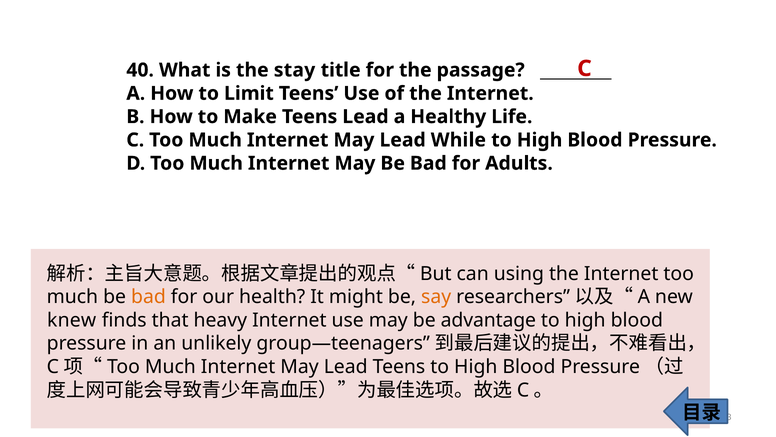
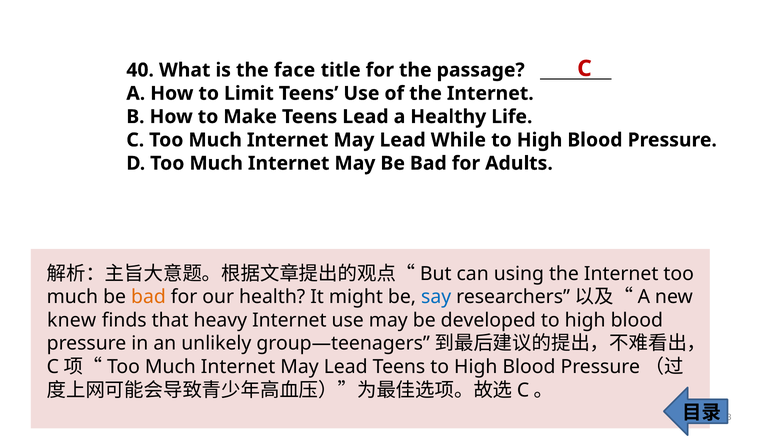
stay: stay -> face
say colour: orange -> blue
advantage: advantage -> developed
